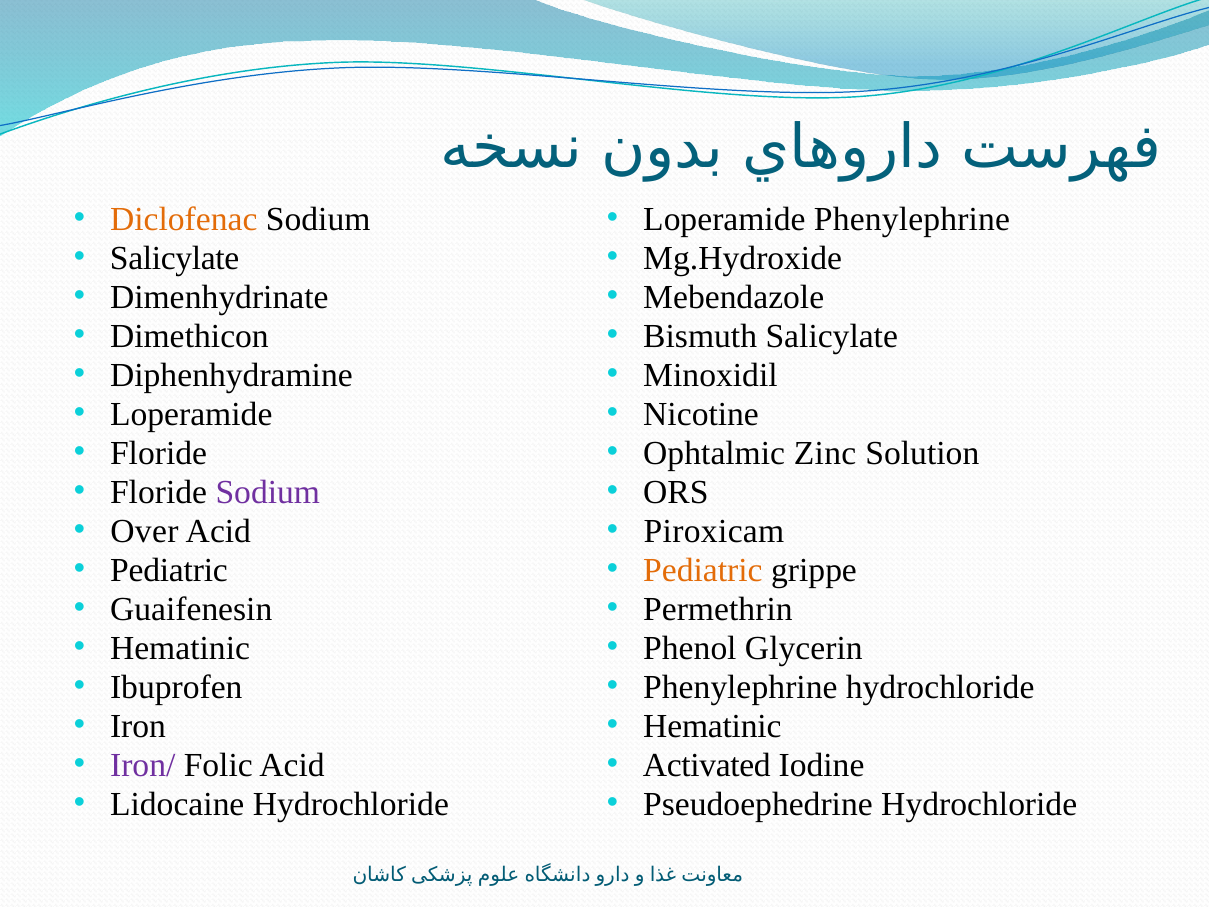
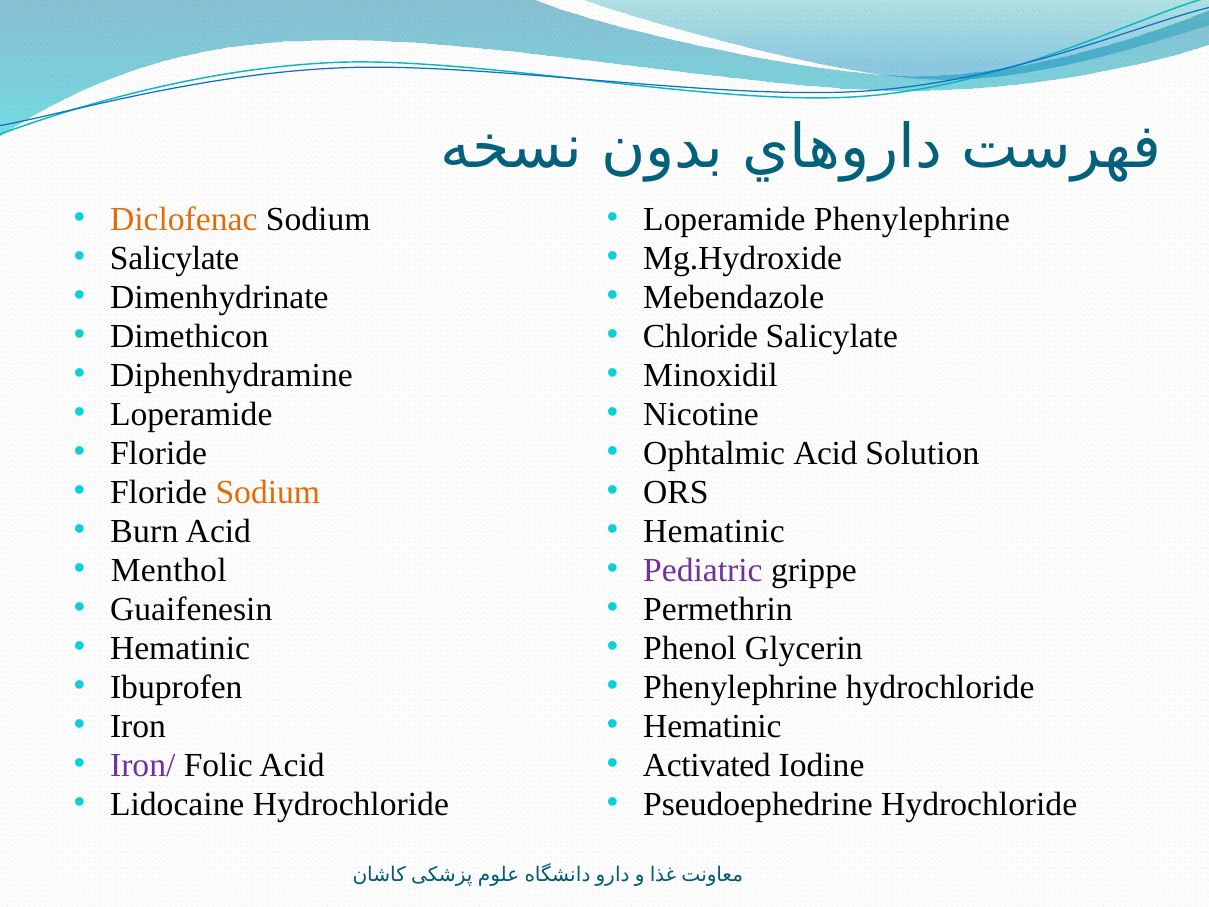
Bismuth: Bismuth -> Chloride
Ophtalmic Zinc: Zinc -> Acid
Sodium at (268, 492) colour: purple -> orange
Over: Over -> Burn
Piroxicam at (714, 531): Piroxicam -> Hematinic
Pediatric at (169, 570): Pediatric -> Menthol
Pediatric at (703, 570) colour: orange -> purple
